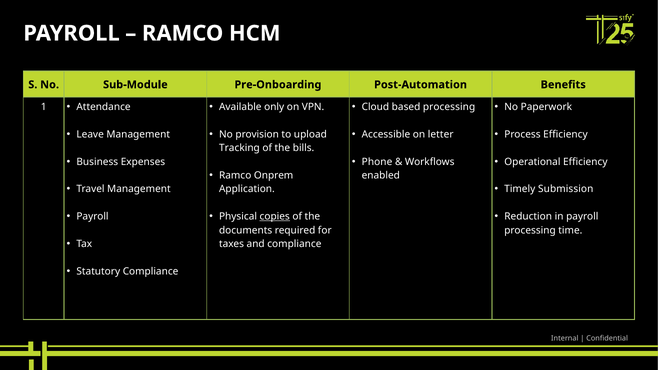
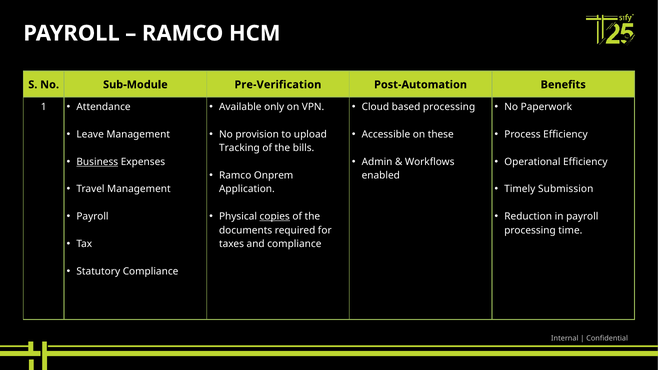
Pre-Onboarding: Pre-Onboarding -> Pre-Verification
letter: letter -> these
Business underline: none -> present
Phone: Phone -> Admin
